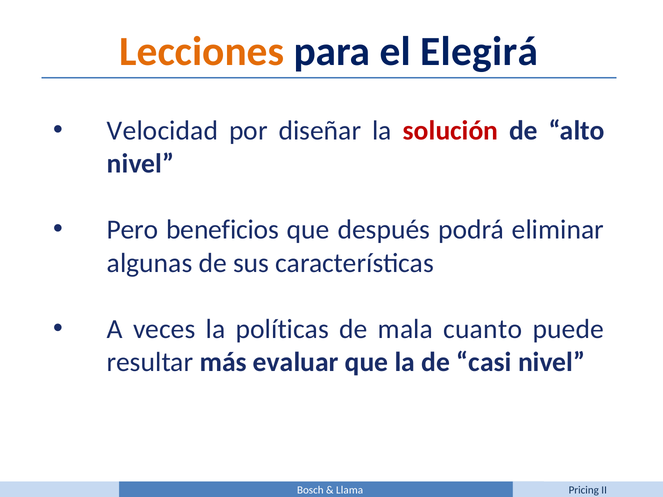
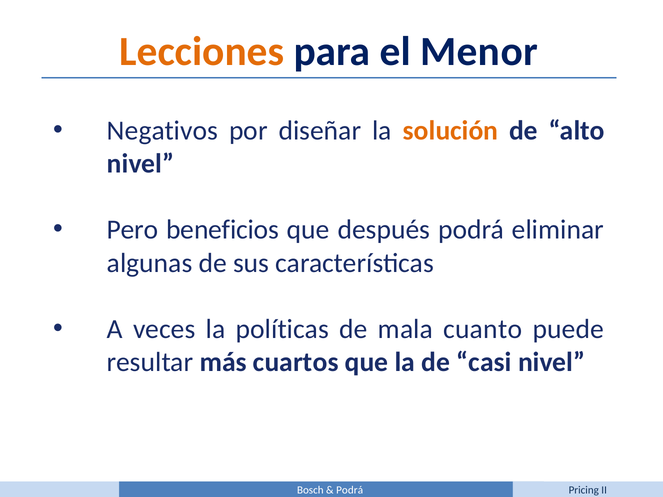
Elegirá: Elegirá -> Menor
Velocidad: Velocidad -> Negativos
solución colour: red -> orange
evaluar: evaluar -> cuartos
Llama at (350, 490): Llama -> Podrá
